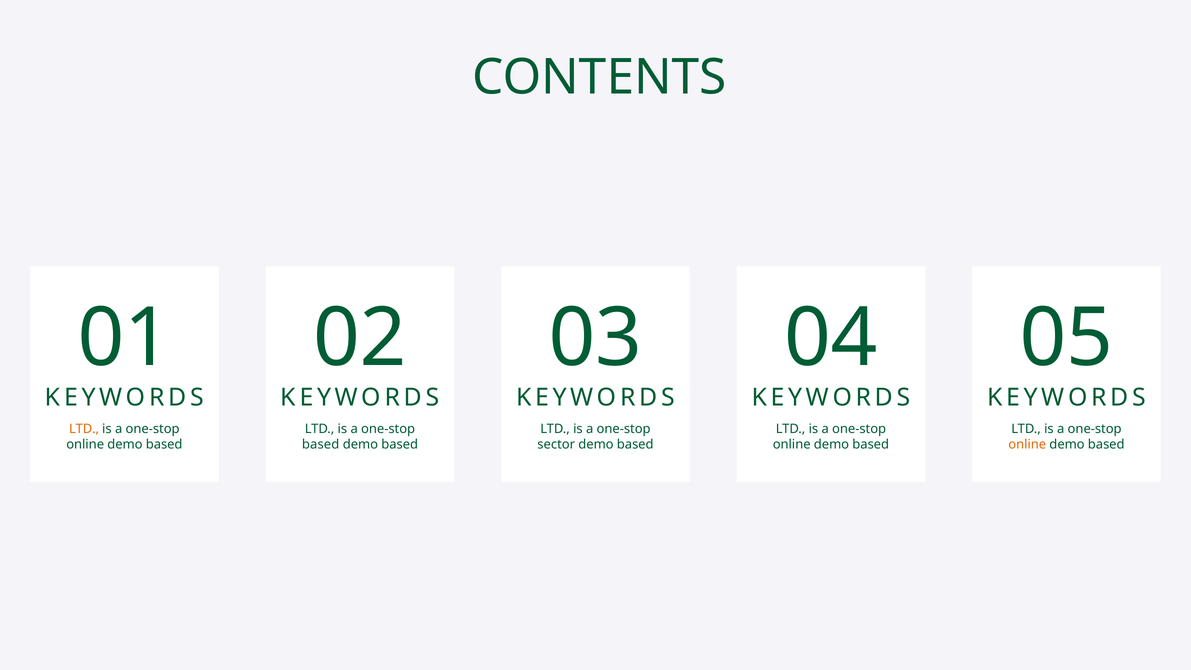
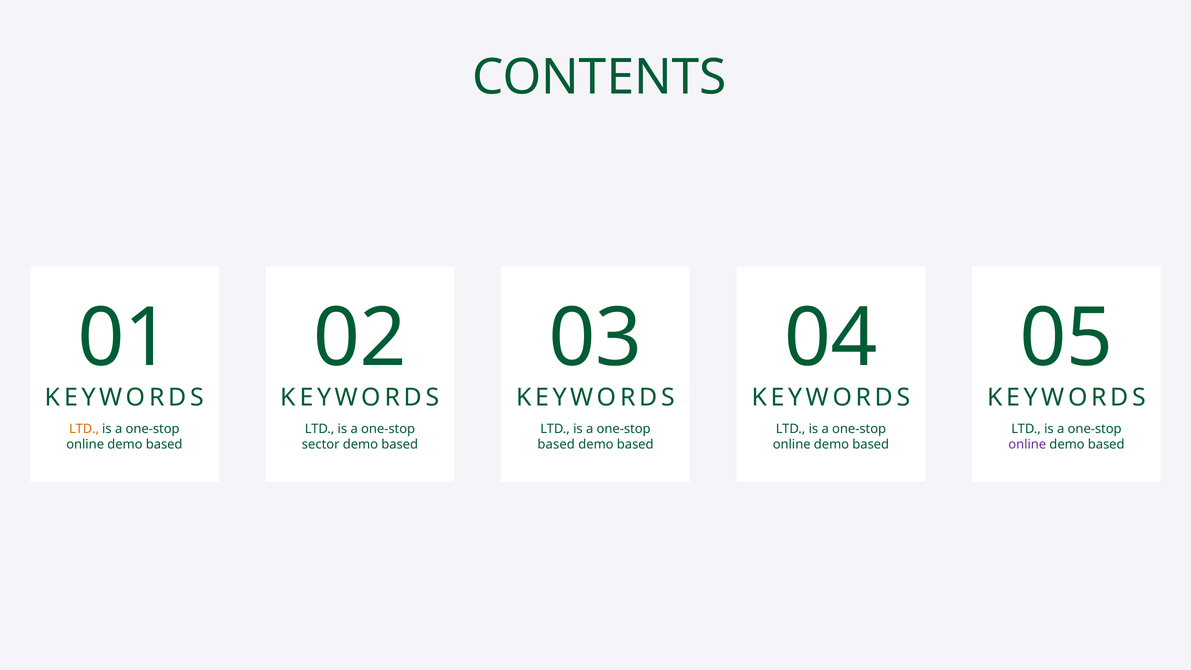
based at (321, 444): based -> sector
sector at (556, 444): sector -> based
online at (1027, 444) colour: orange -> purple
